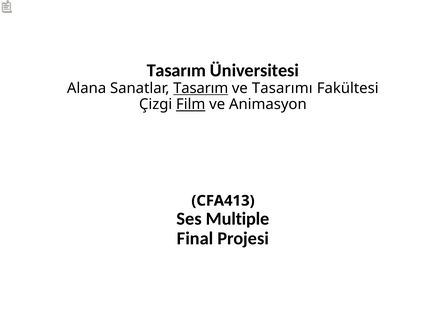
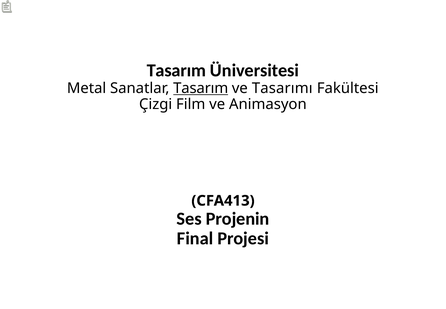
Alana: Alana -> Metal
Film underline: present -> none
Multiple: Multiple -> Projenin
